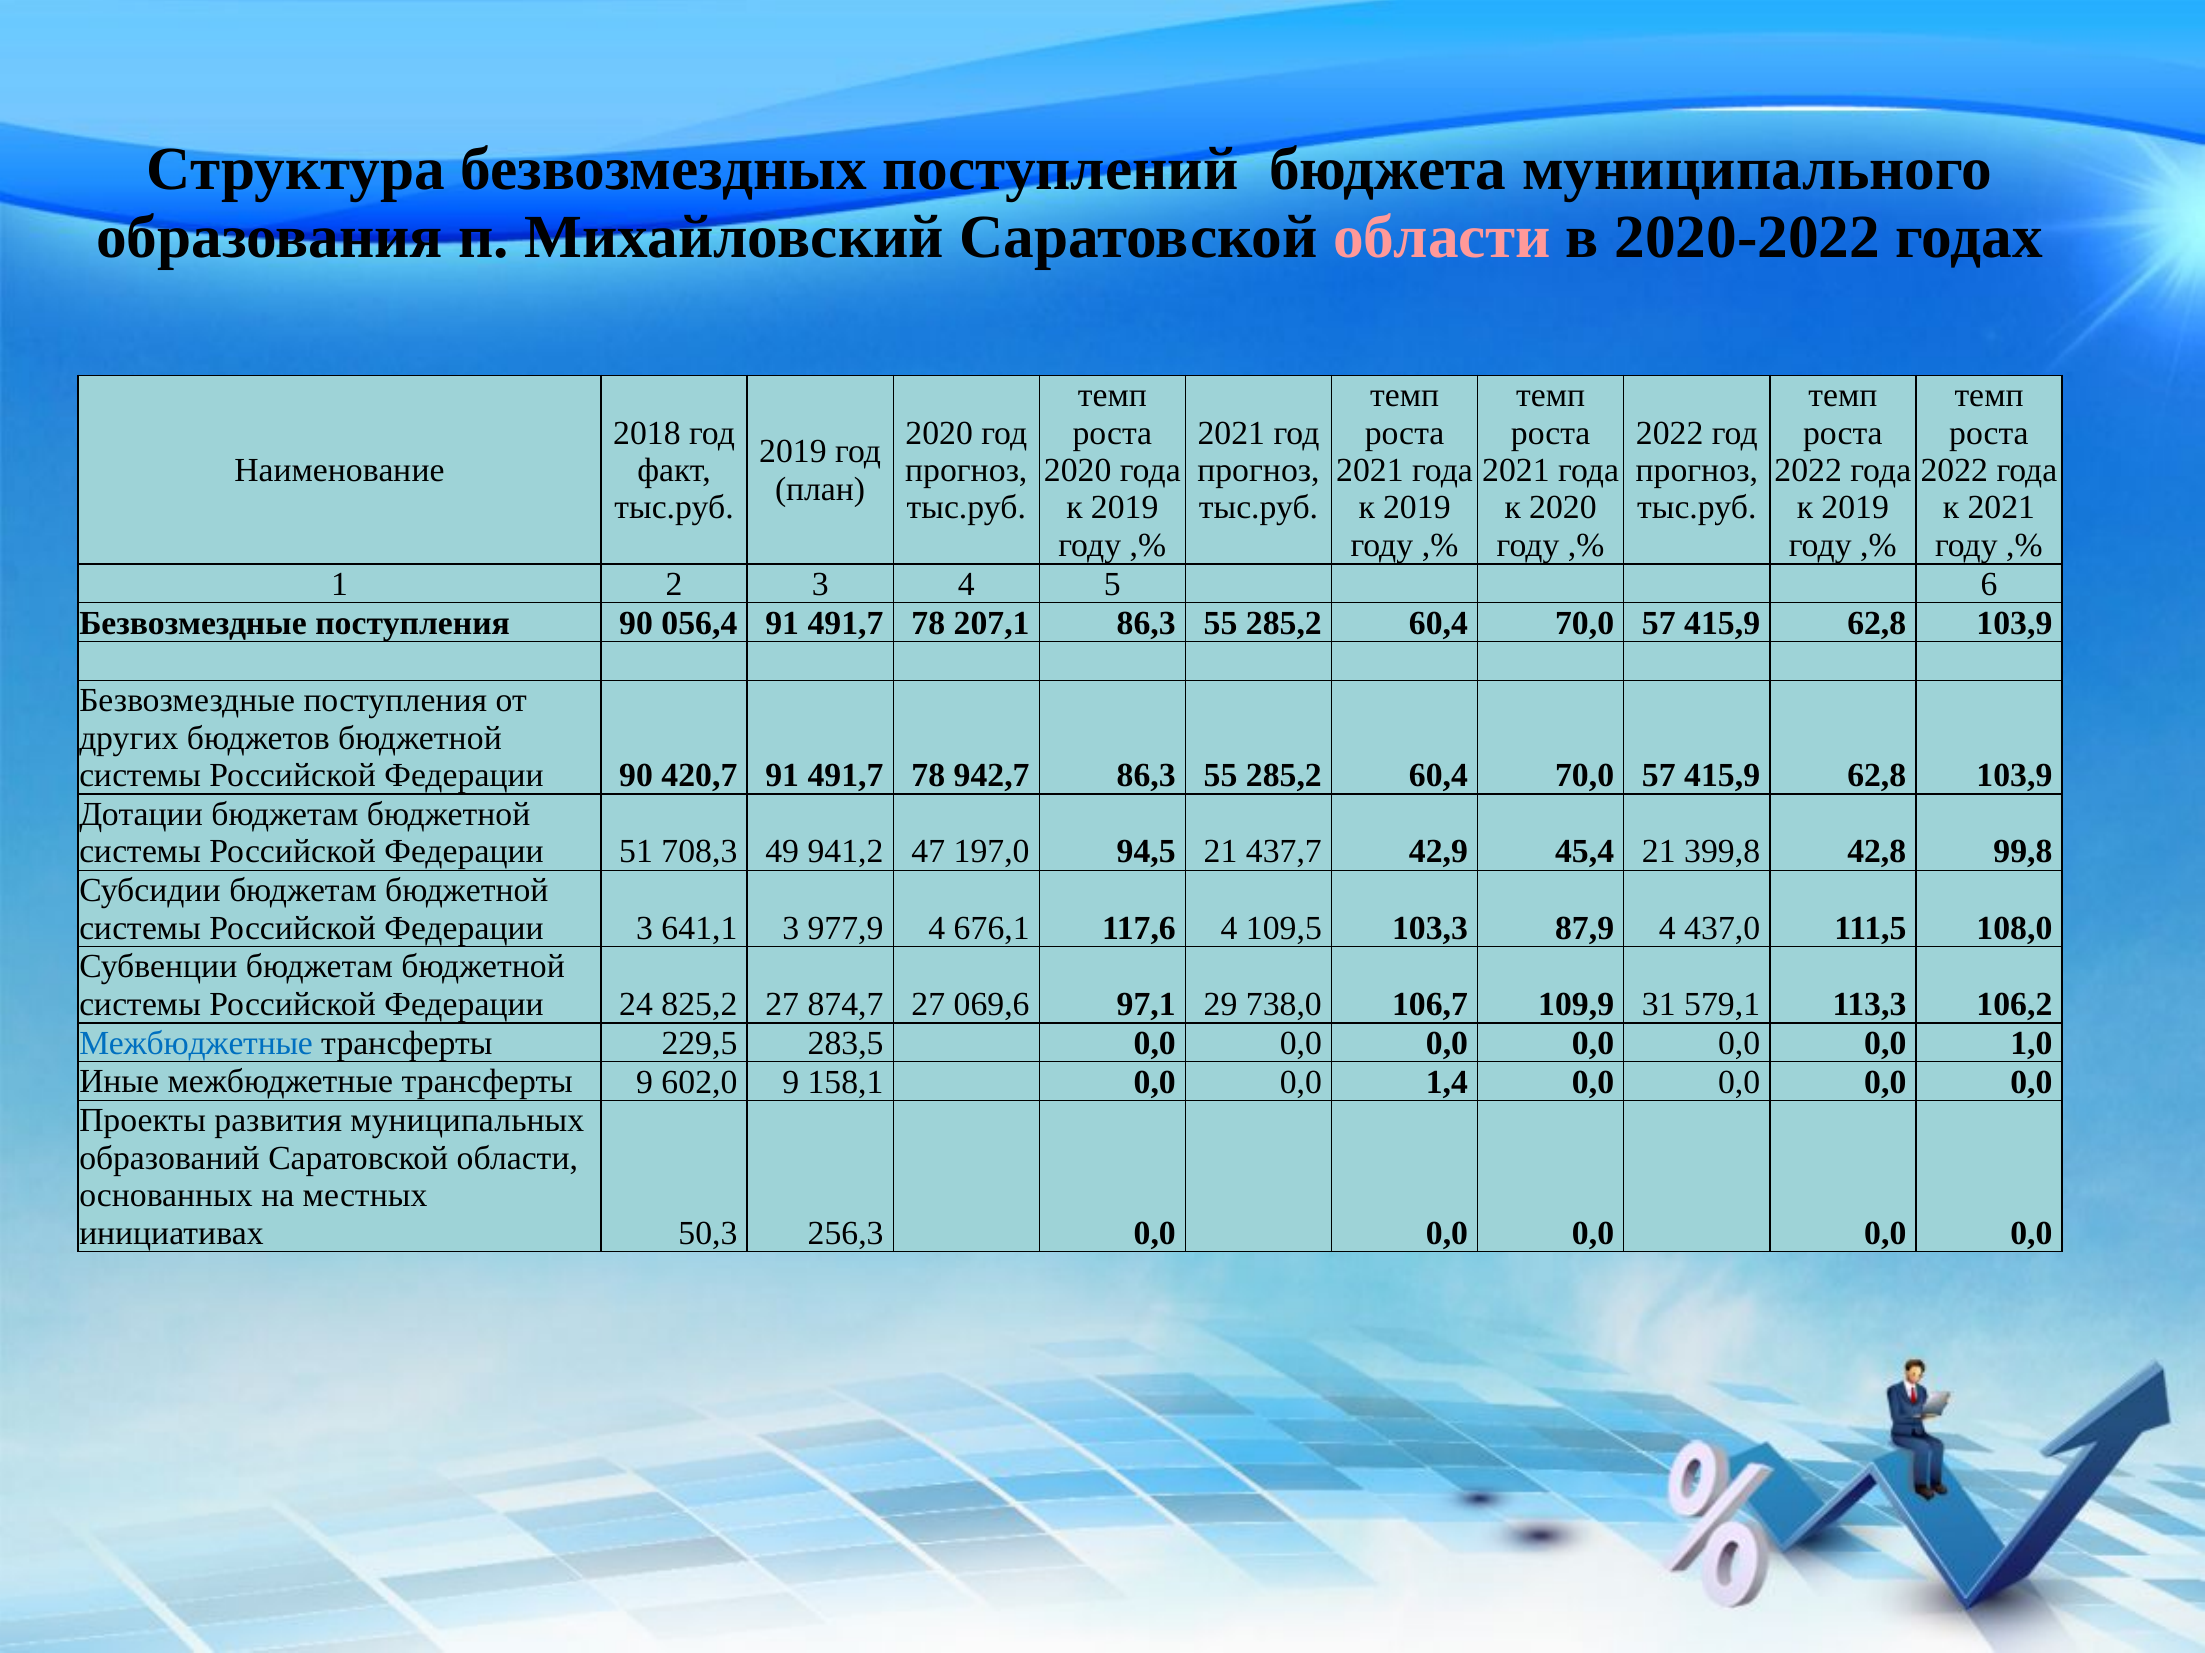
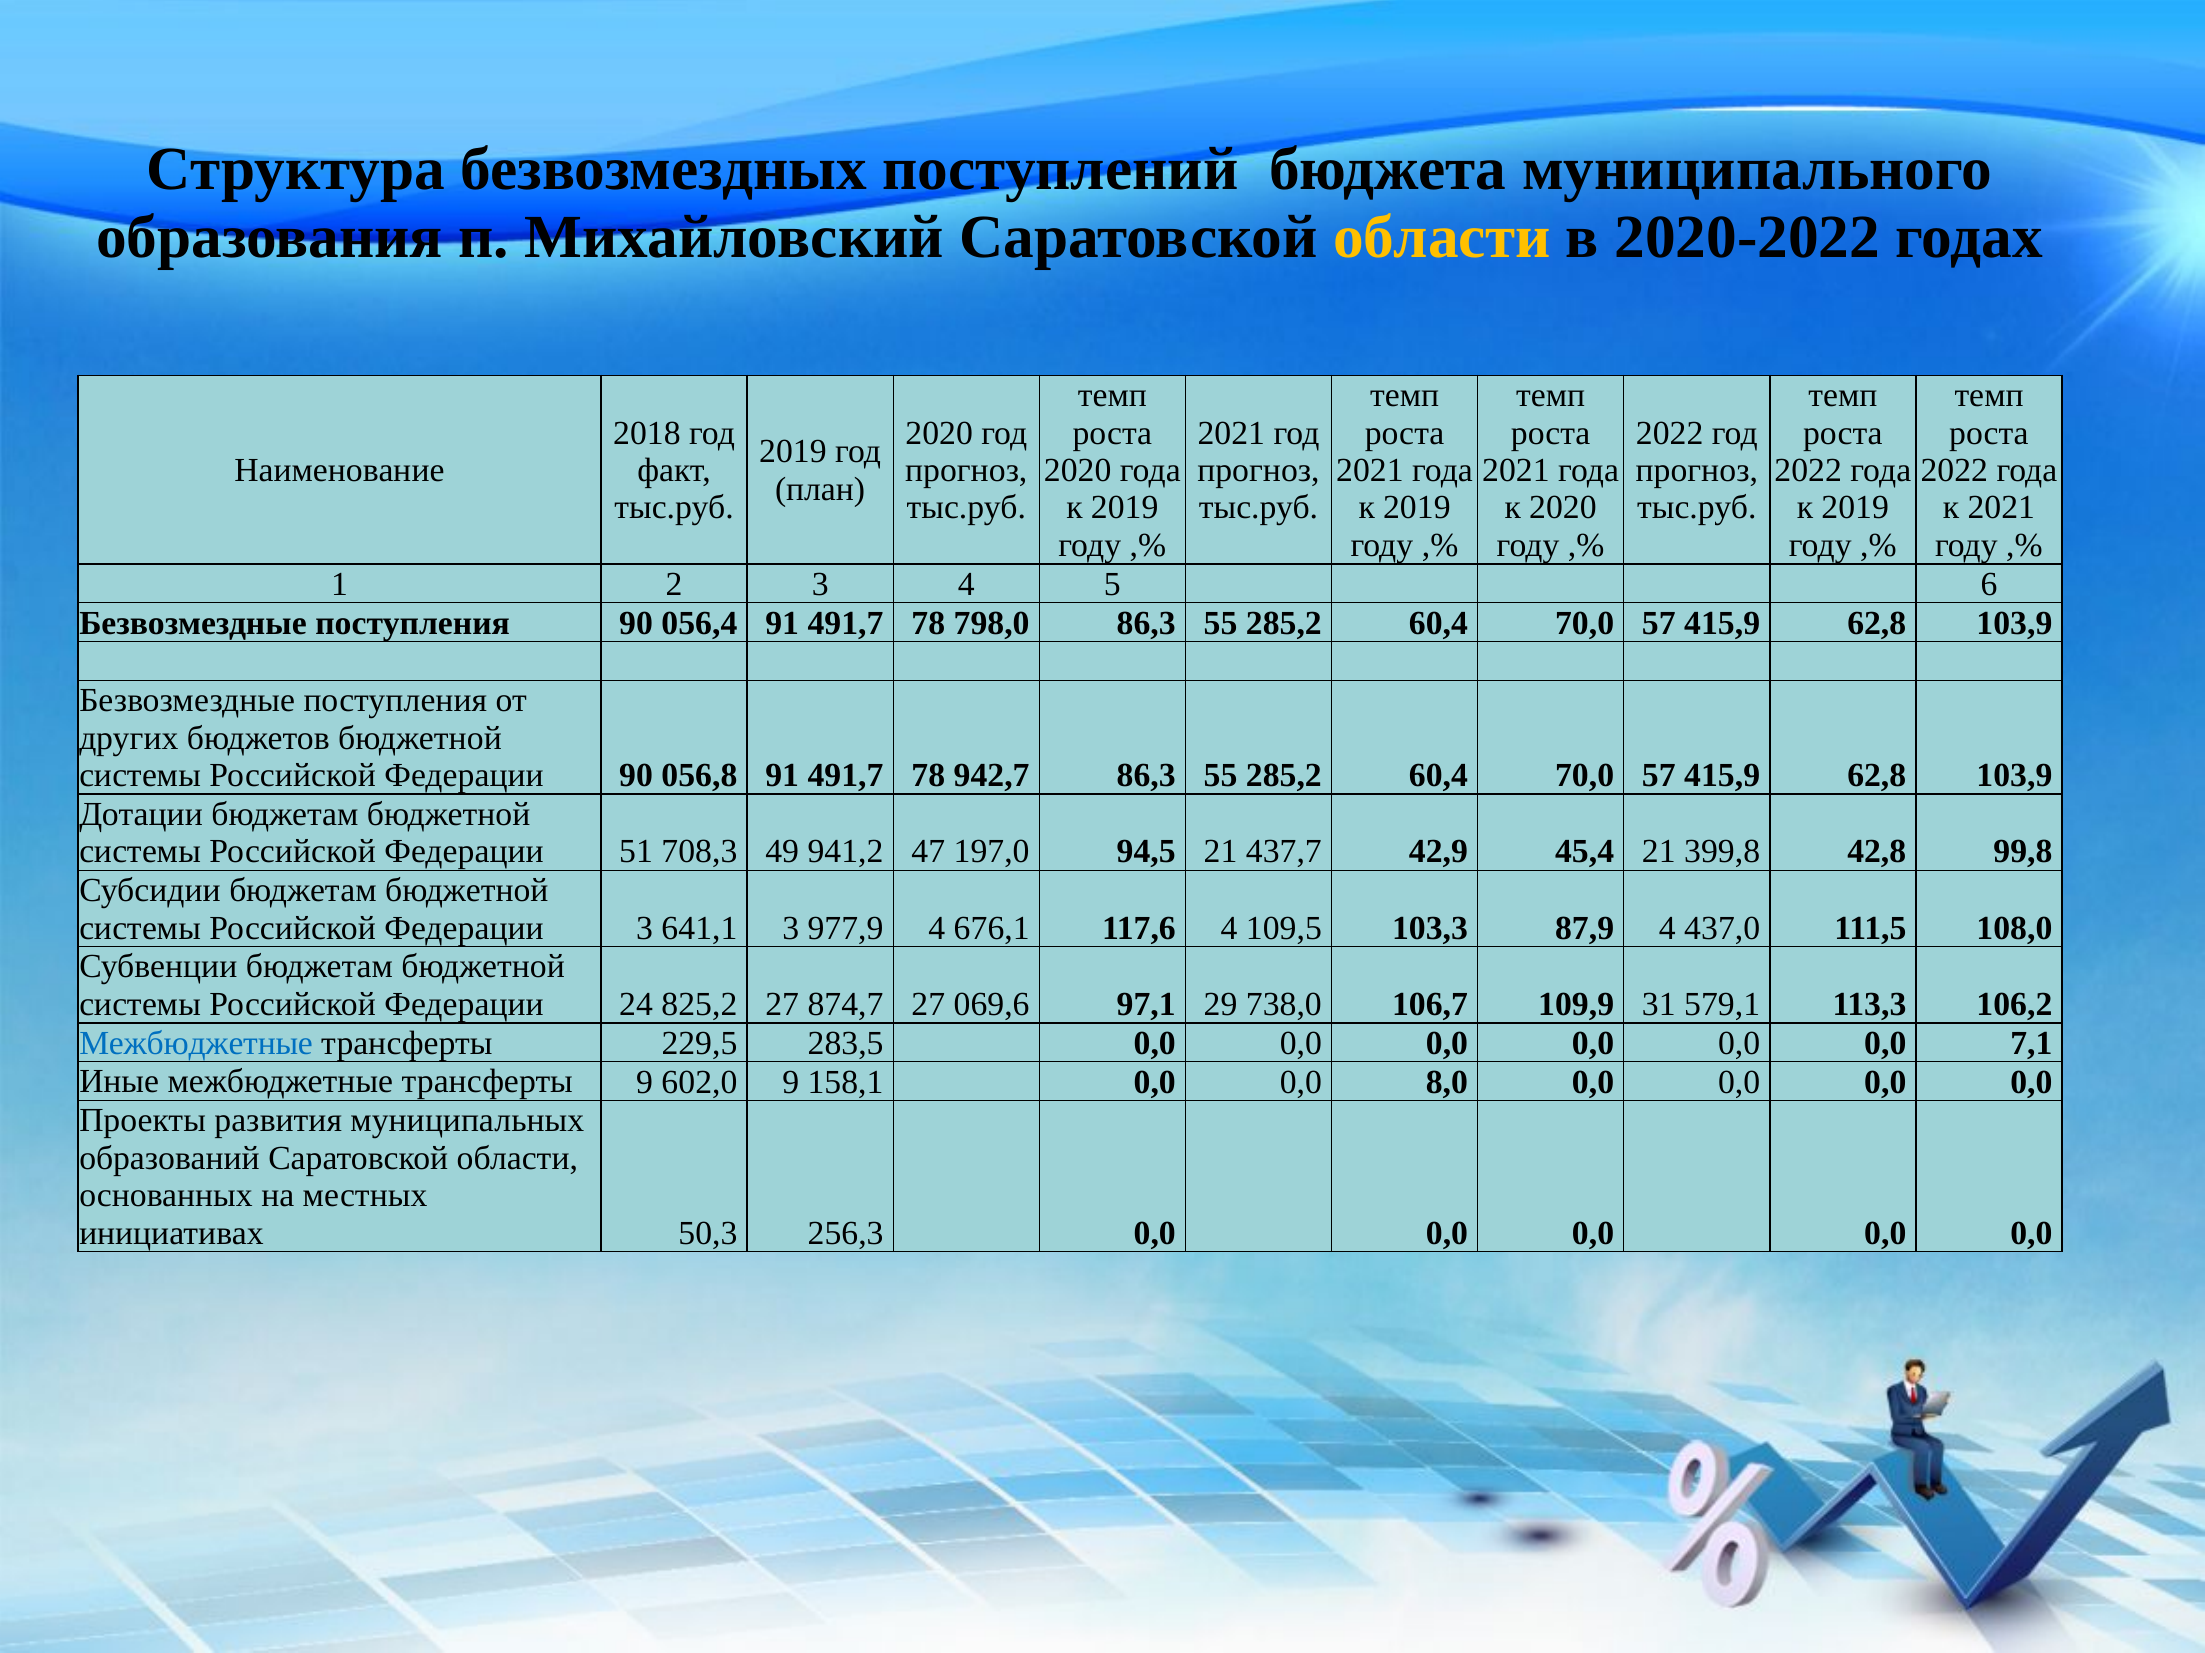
области at (1442, 237) colour: pink -> yellow
207,1: 207,1 -> 798,0
420,7: 420,7 -> 056,8
1,0: 1,0 -> 7,1
1,4: 1,4 -> 8,0
